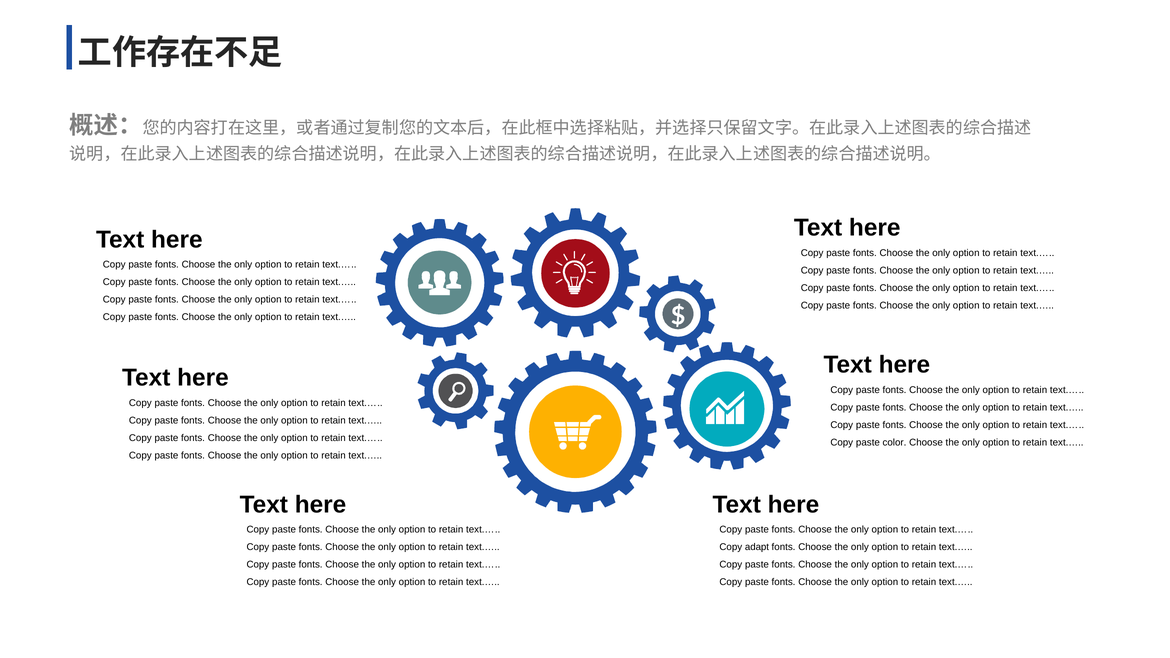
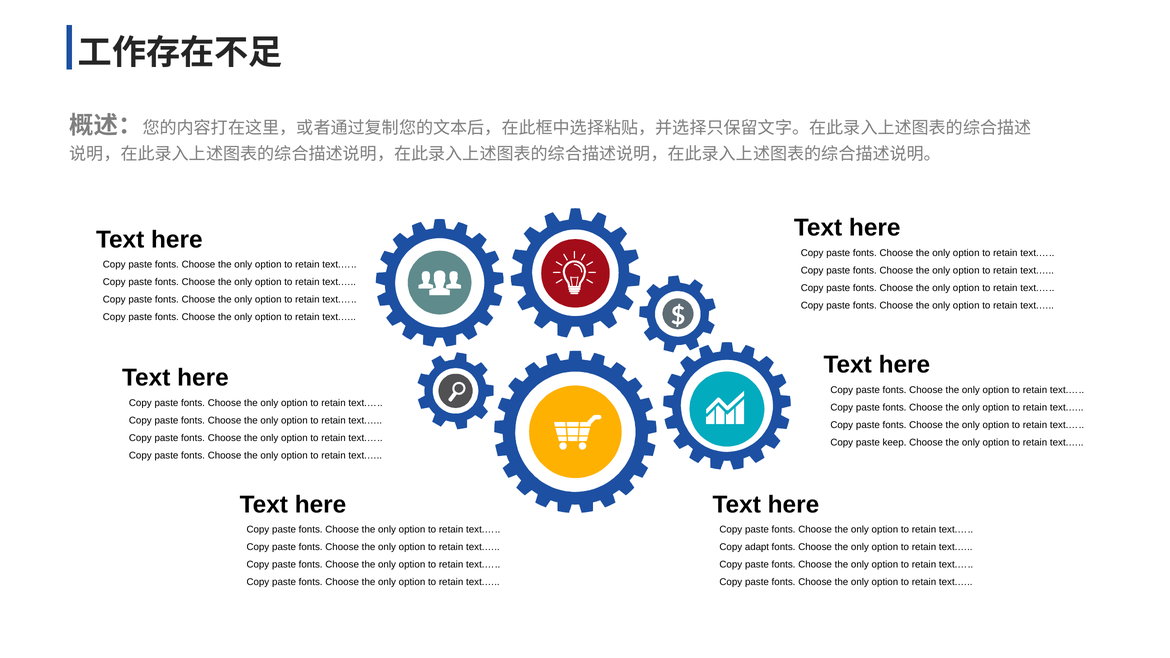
color: color -> keep
